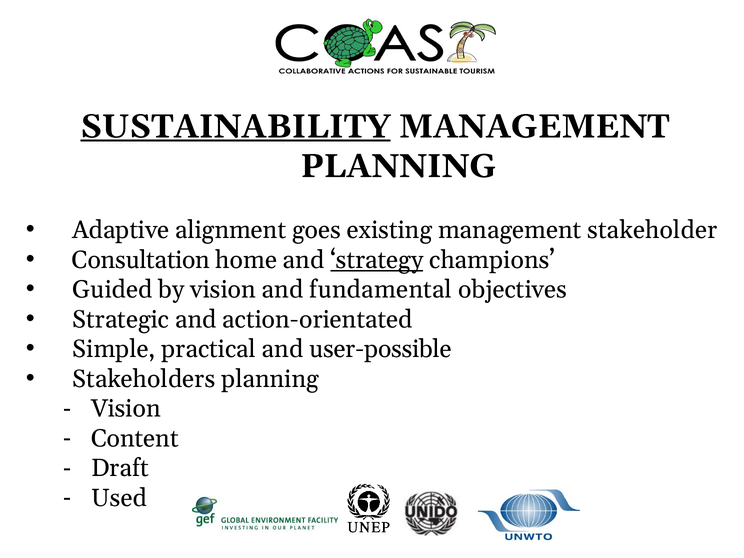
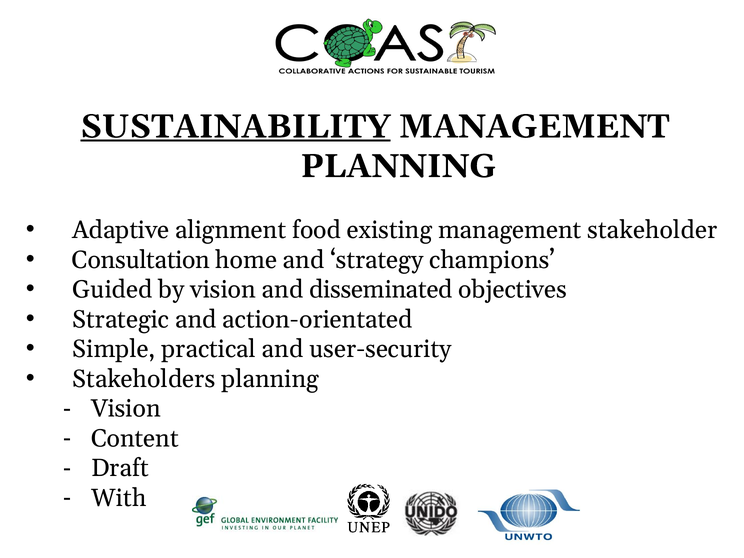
goes: goes -> food
strategy underline: present -> none
fundamental: fundamental -> disseminated
user-possible: user-possible -> user-security
Used: Used -> With
